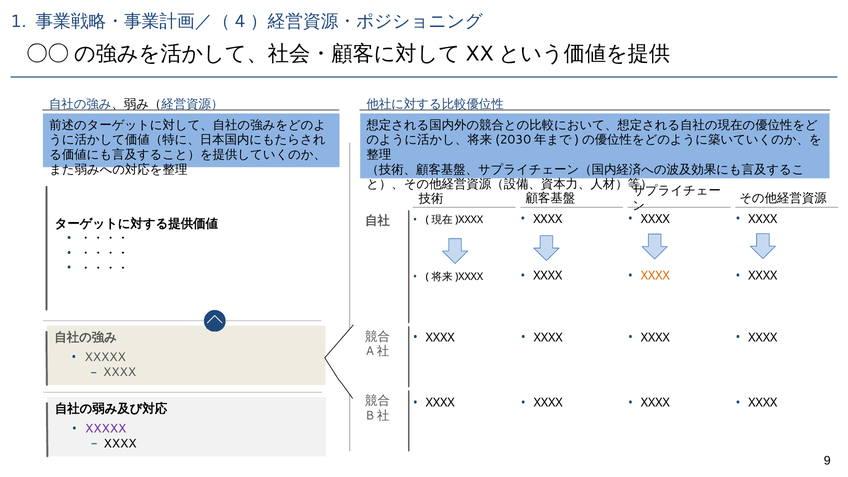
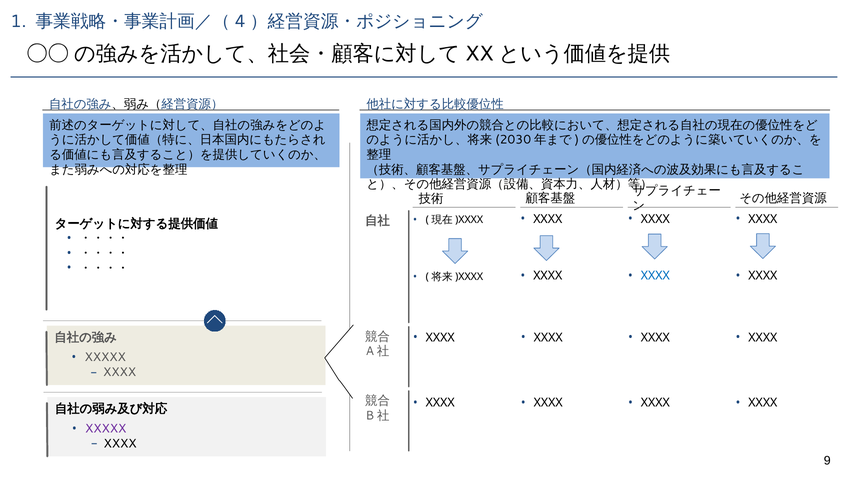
XXXX at (655, 276) colour: orange -> blue
